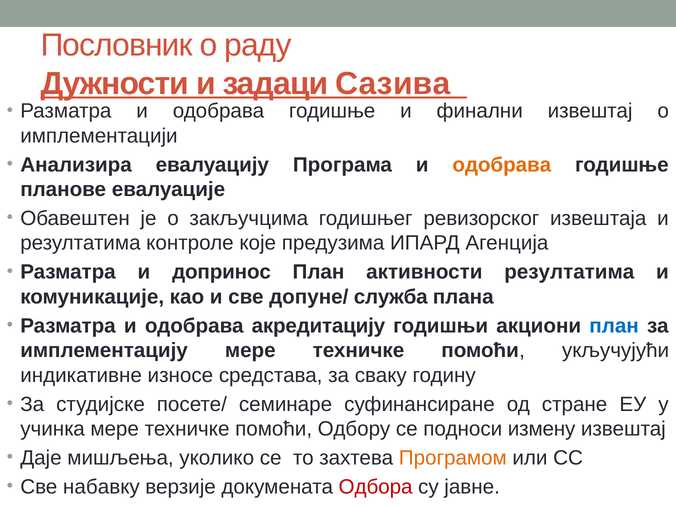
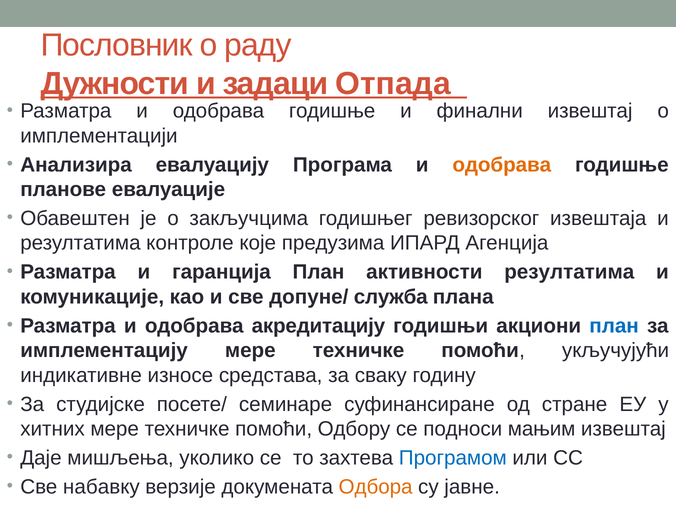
Сазива: Сазива -> Отпада
допринос: допринос -> гаранција
учинка: учинка -> хитних
измену: измену -> мањим
Програмом colour: orange -> blue
Одбора colour: red -> orange
